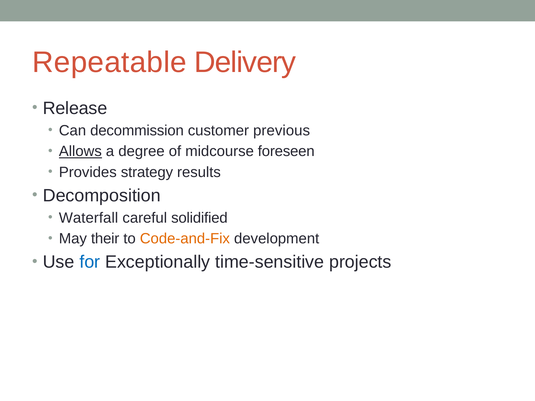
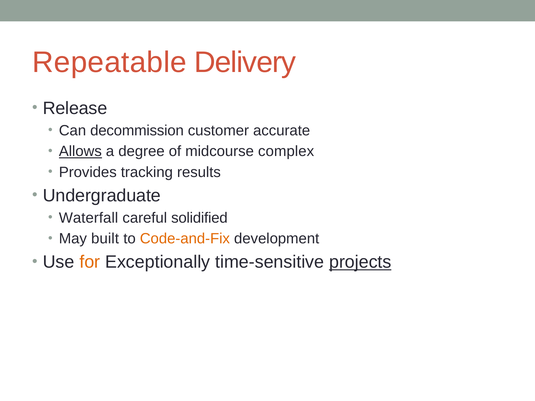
previous: previous -> accurate
foreseen: foreseen -> complex
strategy: strategy -> tracking
Decomposition: Decomposition -> Undergraduate
their: their -> built
for colour: blue -> orange
projects underline: none -> present
